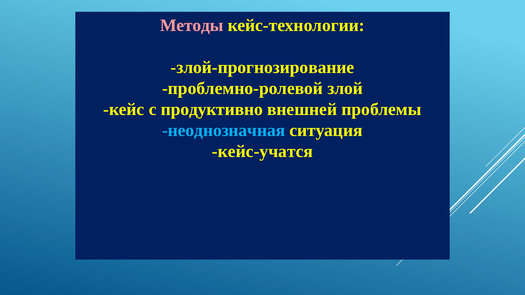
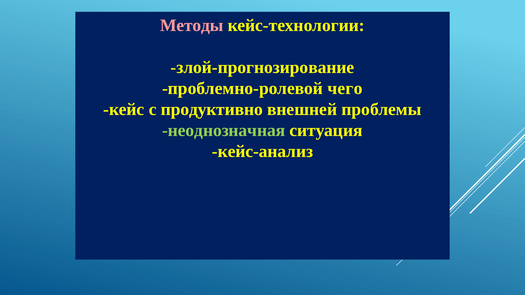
злой: злой -> чего
неоднозначная colour: light blue -> light green
кейс-учатся: кейс-учатся -> кейс-анализ
